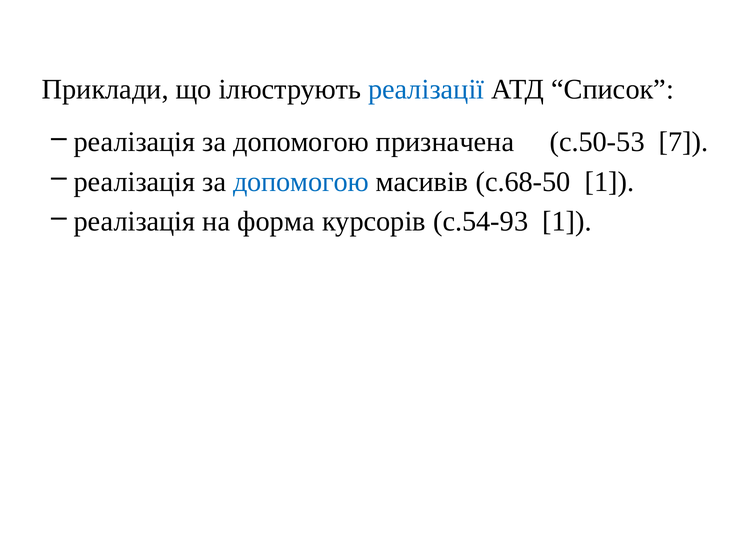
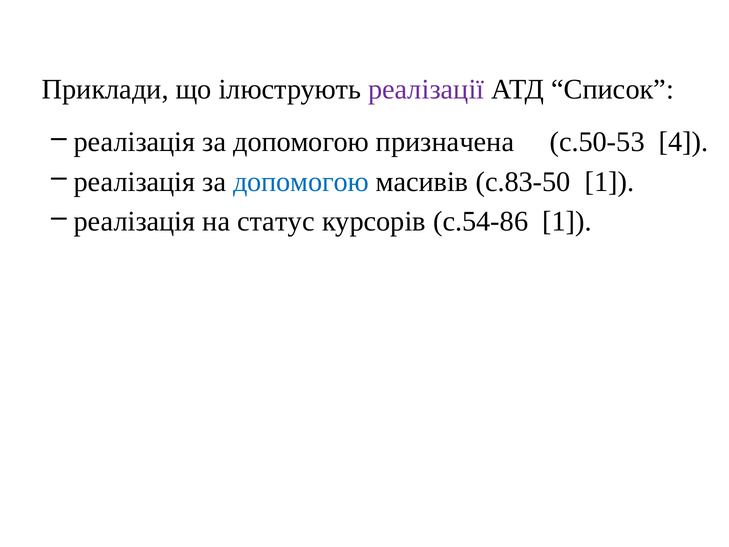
реалізації colour: blue -> purple
7: 7 -> 4
с.68-50: с.68-50 -> с.83-50
форма: форма -> статус
с.54-93: с.54-93 -> с.54-86
